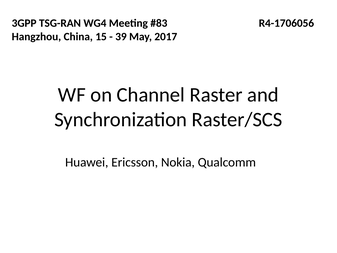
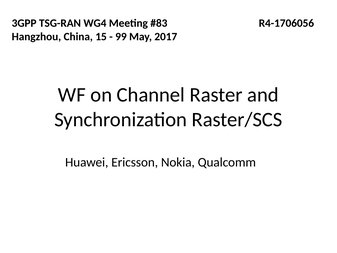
39: 39 -> 99
